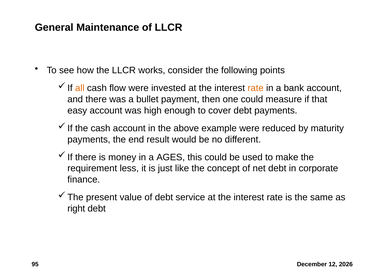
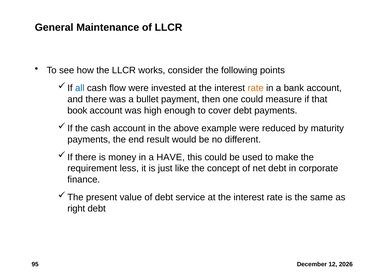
all colour: orange -> blue
easy: easy -> book
AGES: AGES -> HAVE
